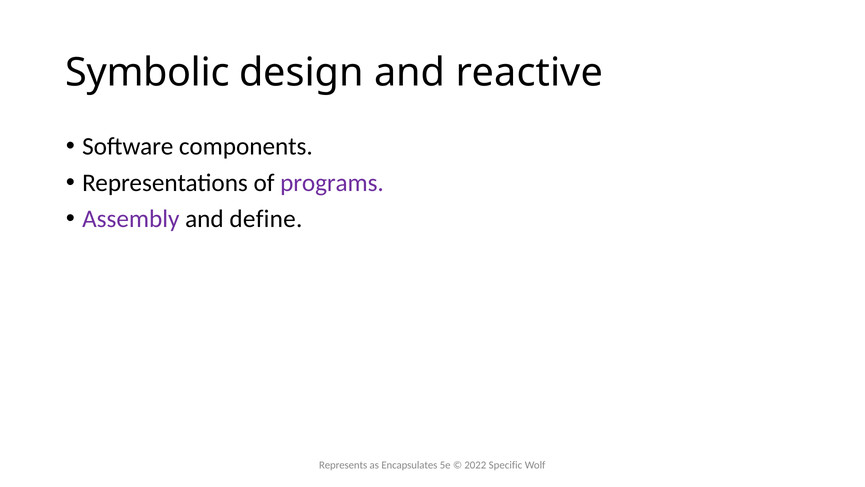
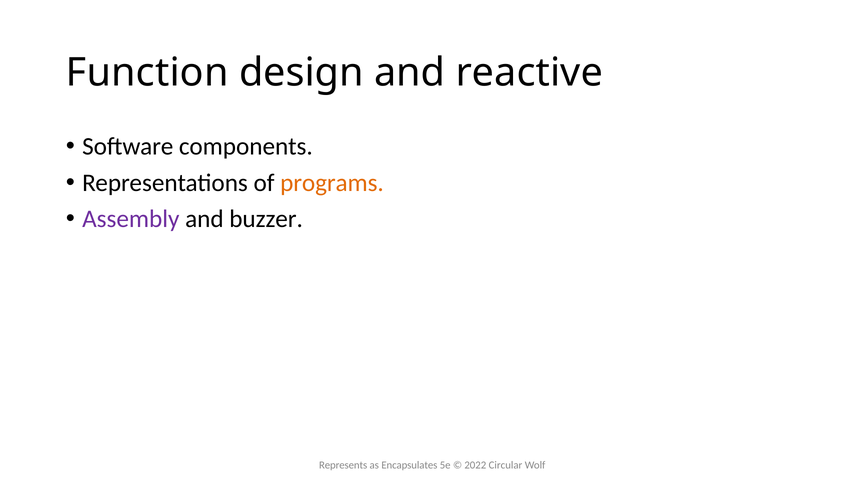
Symbolic: Symbolic -> Function
programs colour: purple -> orange
define: define -> buzzer
Specific: Specific -> Circular
